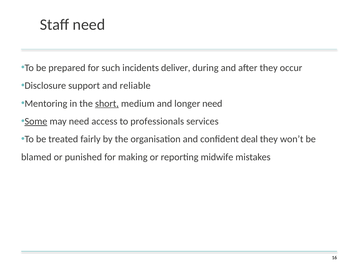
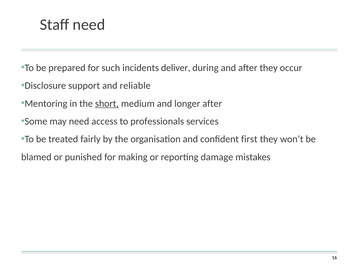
longer need: need -> after
Some underline: present -> none
deal: deal -> first
midwife: midwife -> damage
